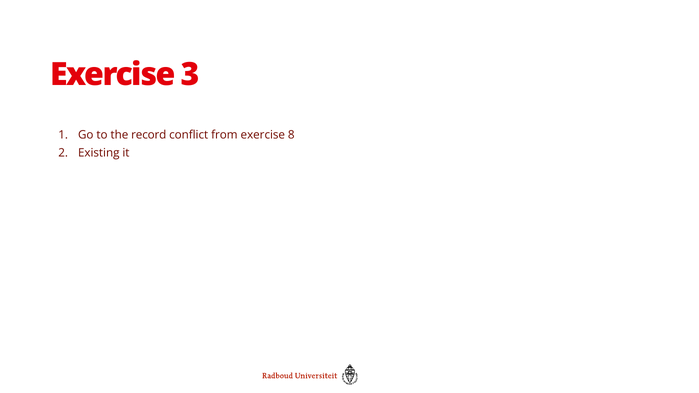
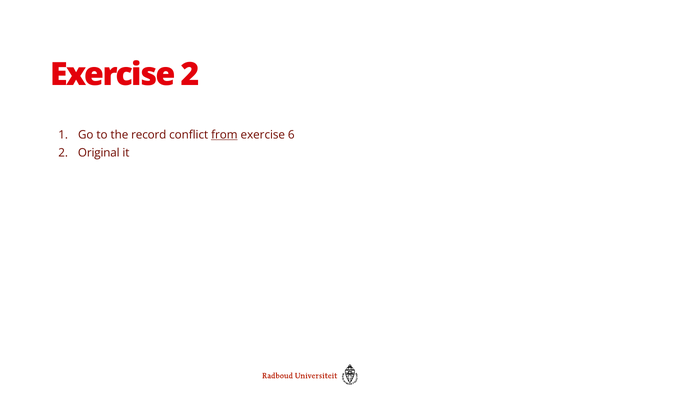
Exercise 3: 3 -> 2
from underline: none -> present
8: 8 -> 6
Existing: Existing -> Original
